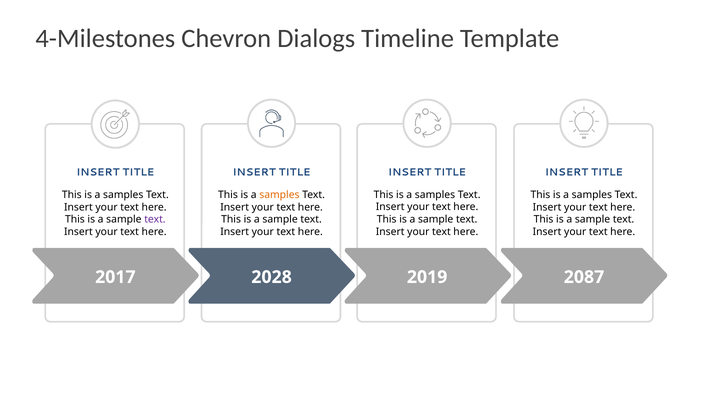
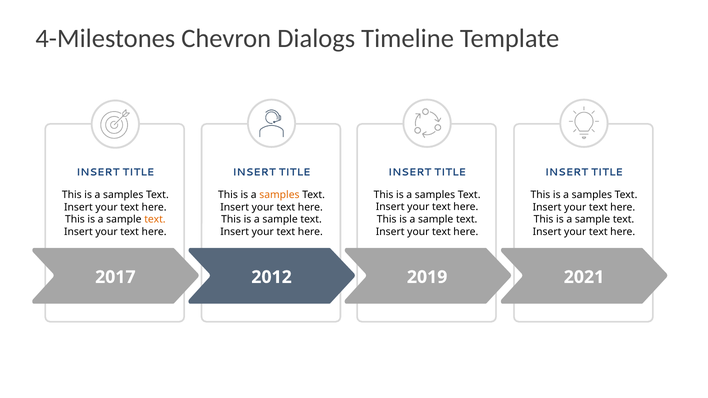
text at (155, 220) colour: purple -> orange
2028: 2028 -> 2012
2087: 2087 -> 2021
